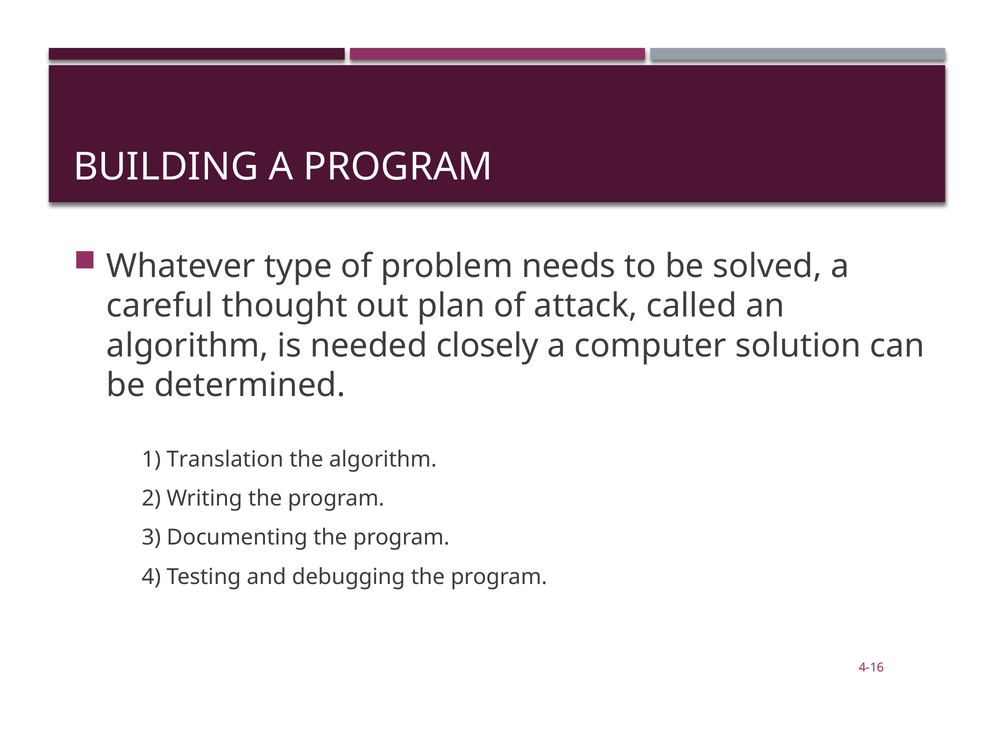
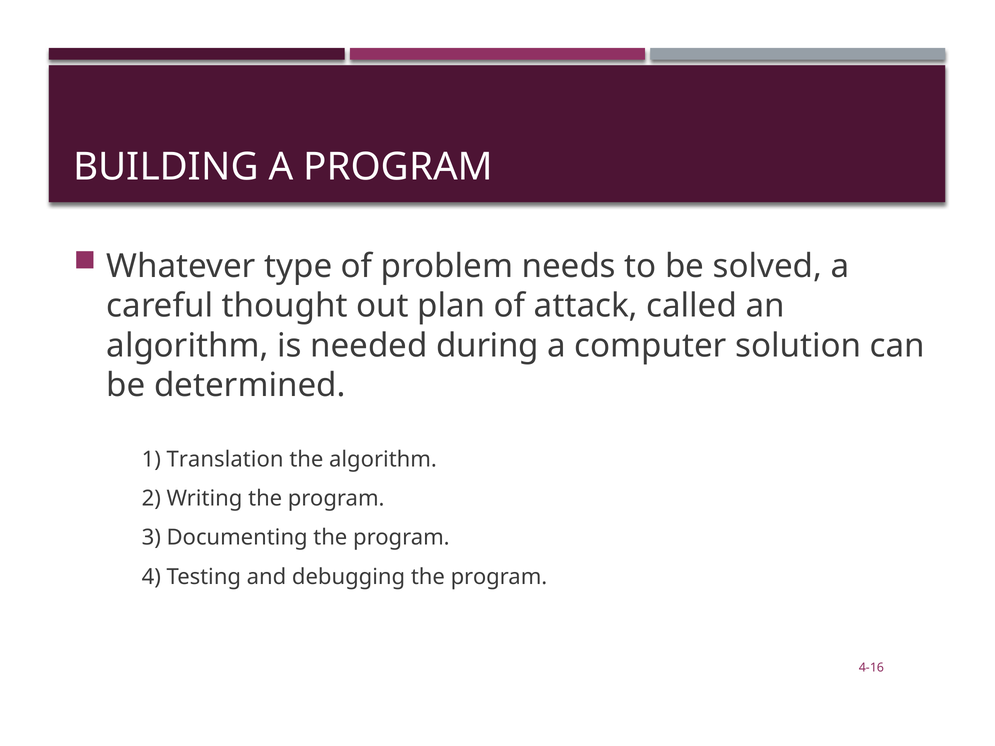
closely: closely -> during
